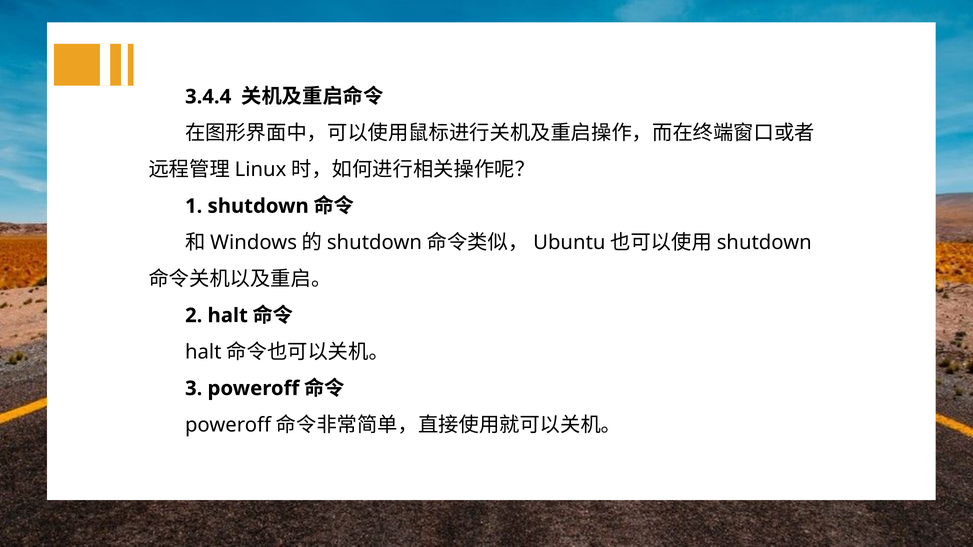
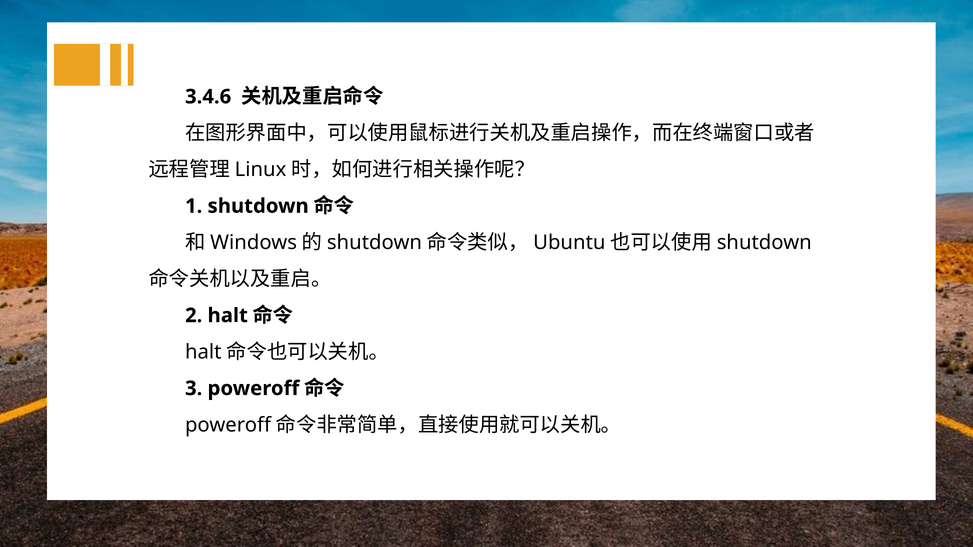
3.4.4: 3.4.4 -> 3.4.6
